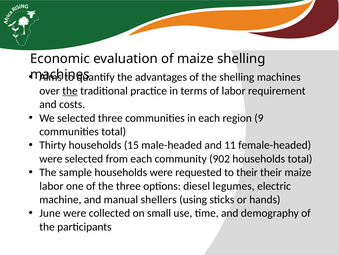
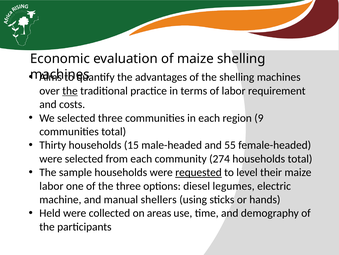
11: 11 -> 55
902: 902 -> 274
requested underline: none -> present
to their: their -> level
June: June -> Held
small: small -> areas
